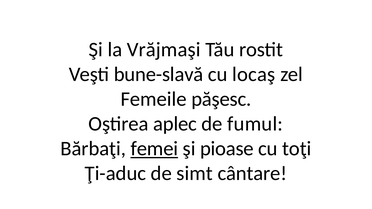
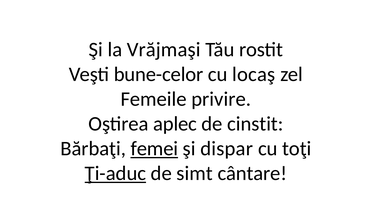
bune-slavă: bune-slavă -> bune-celor
păşesc: păşesc -> privire
fumul: fumul -> cinstit
pioase: pioase -> dispar
Ţi-aduc underline: none -> present
